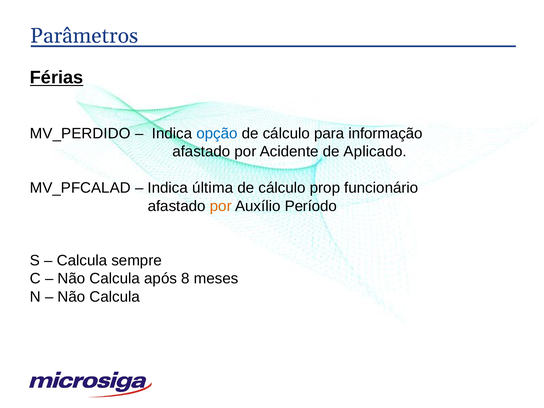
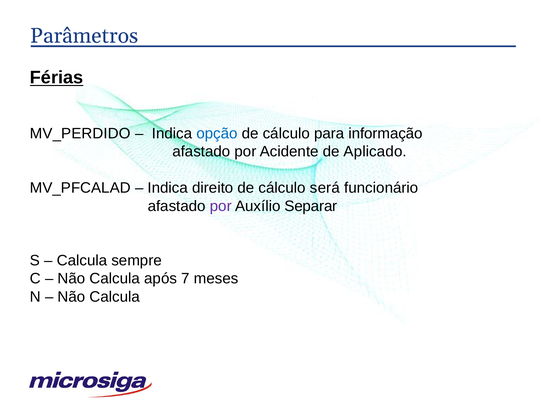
última: última -> direito
prop: prop -> será
por at (221, 206) colour: orange -> purple
Período: Período -> Separar
8: 8 -> 7
